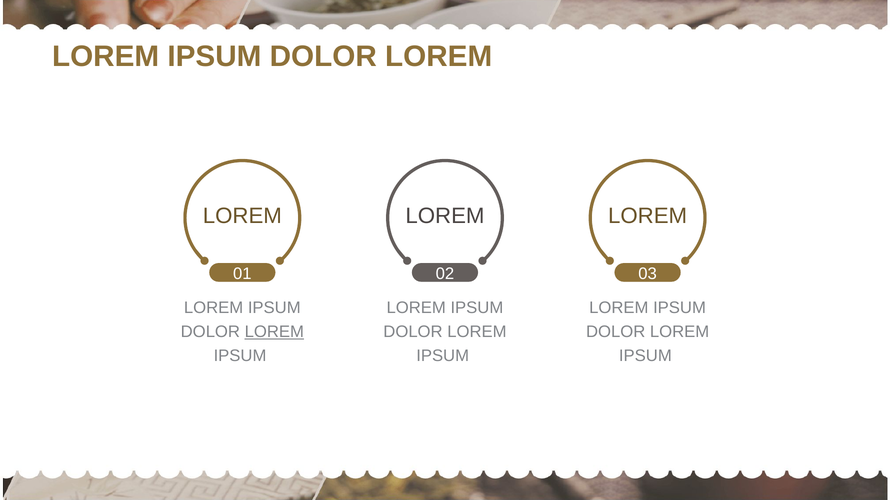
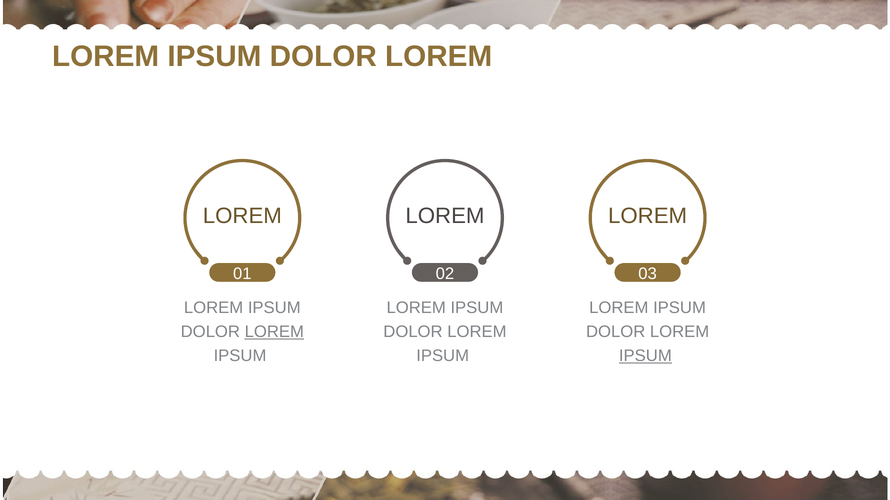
IPSUM at (645, 356) underline: none -> present
